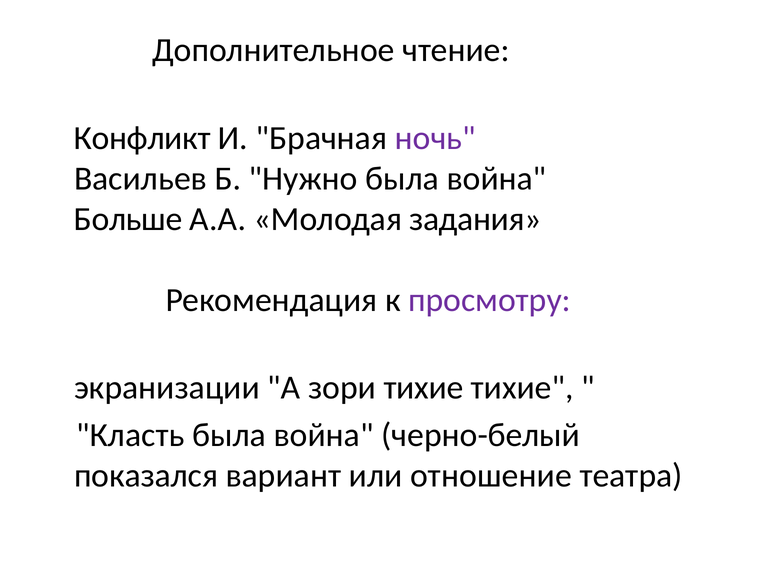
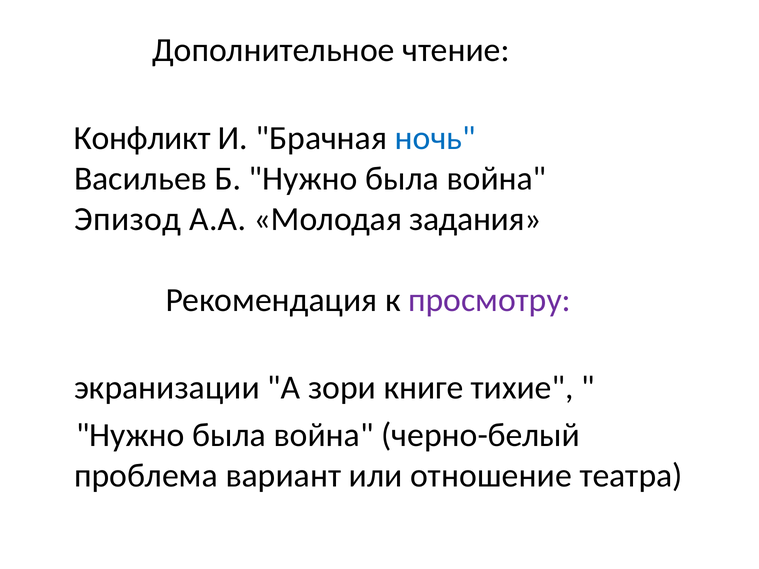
ночь colour: purple -> blue
Больше: Больше -> Эпизод
зори тихие: тихие -> книге
Класть at (130, 435): Класть -> Нужно
показался: показался -> проблема
